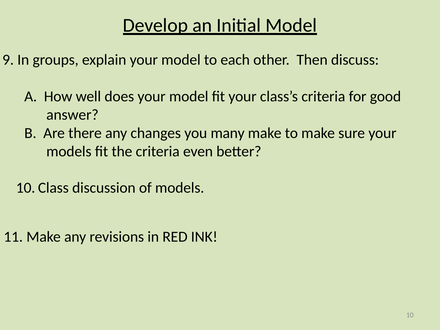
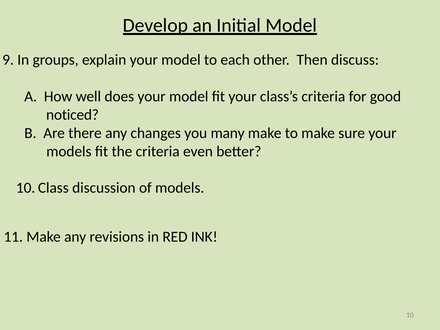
answer: answer -> noticed
